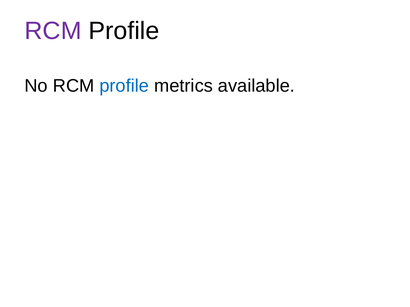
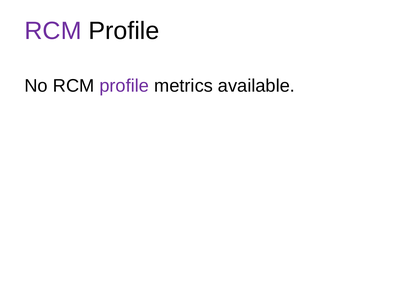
profile at (124, 86) colour: blue -> purple
